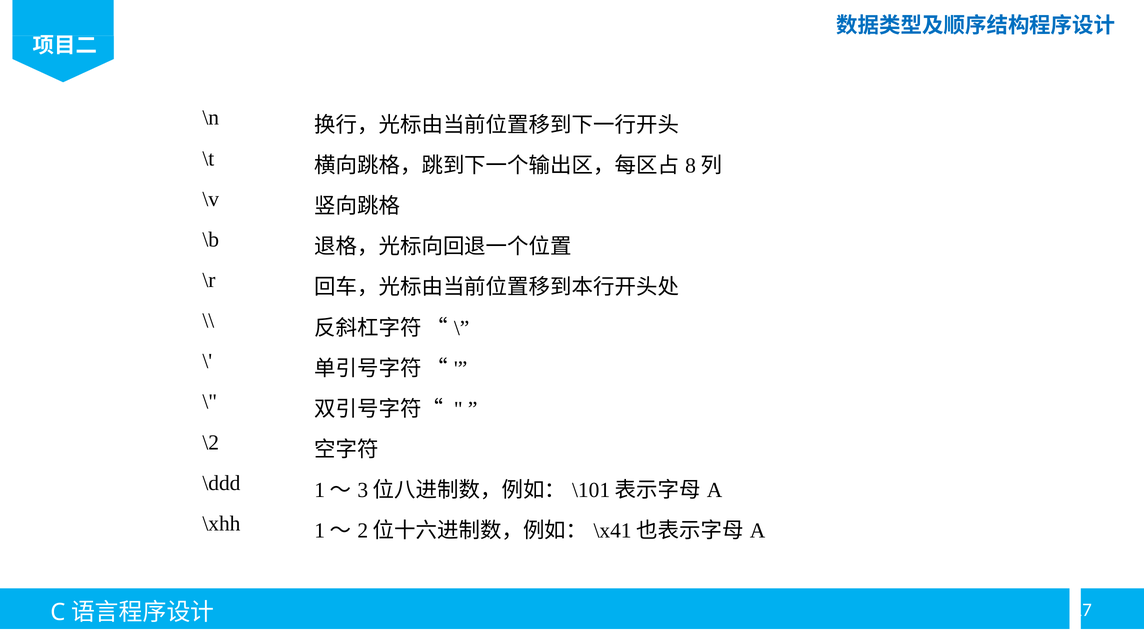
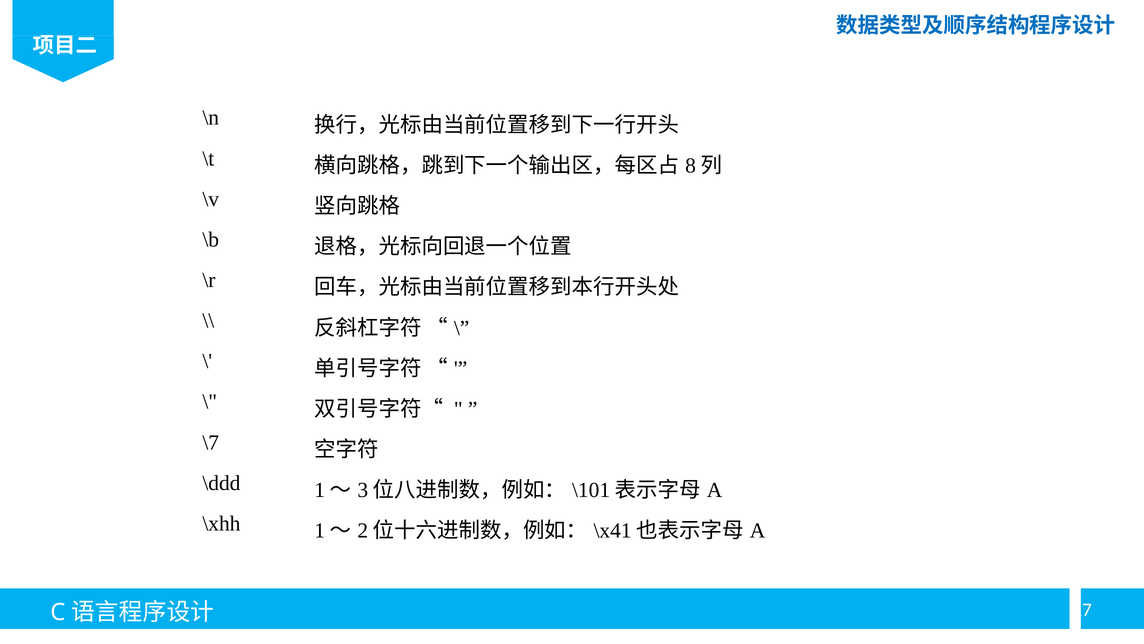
\2: \2 -> \7
